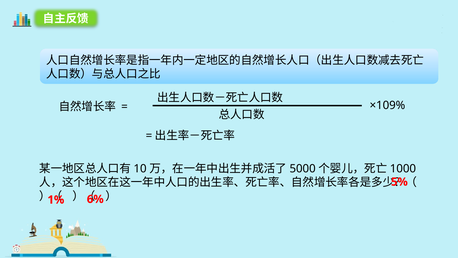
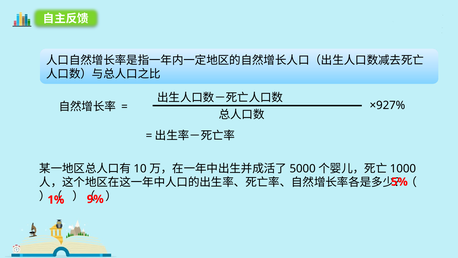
×109%: ×109% -> ×927%
6%: 6% -> 9%
